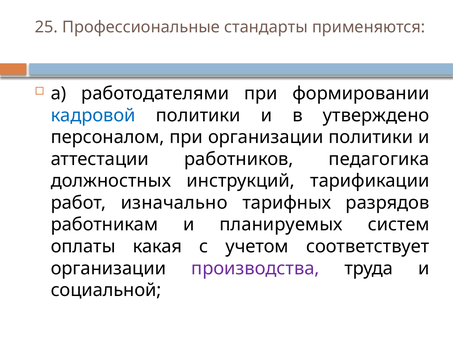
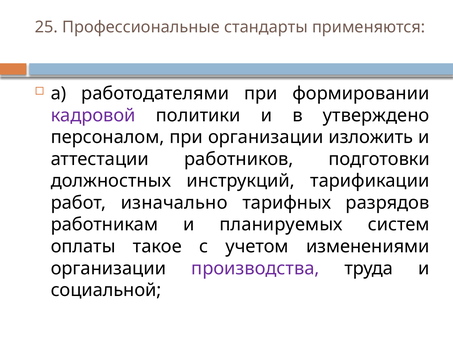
кадровой colour: blue -> purple
организации политики: политики -> изложить
педагогика: педагогика -> подготовки
какая: какая -> такое
соответствует: соответствует -> изменениями
